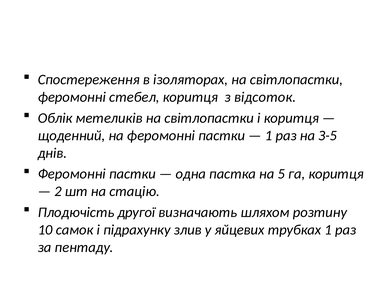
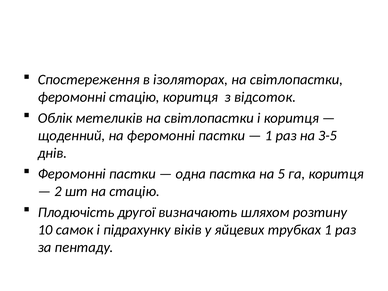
феромонні стебел: стебел -> стацію
злив: злив -> віків
